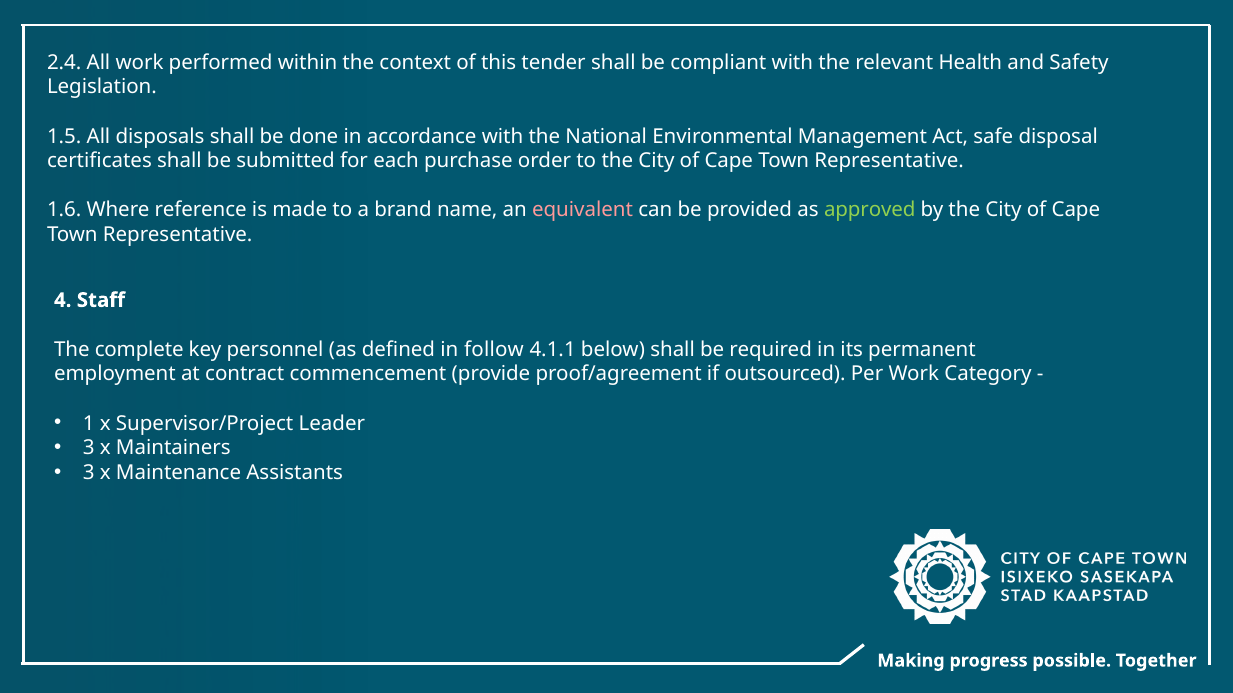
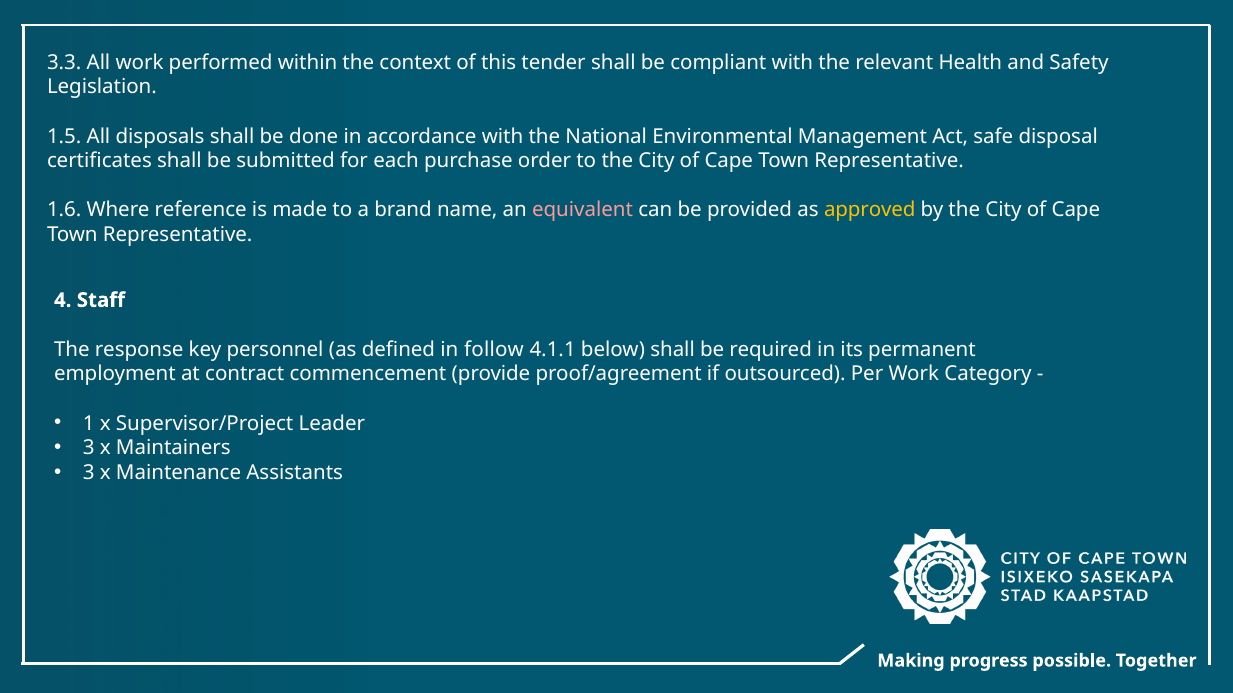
2.4: 2.4 -> 3.3
approved colour: light green -> yellow
complete: complete -> response
